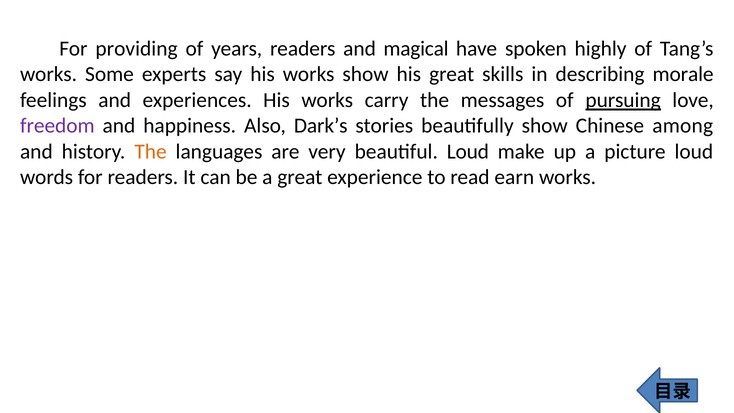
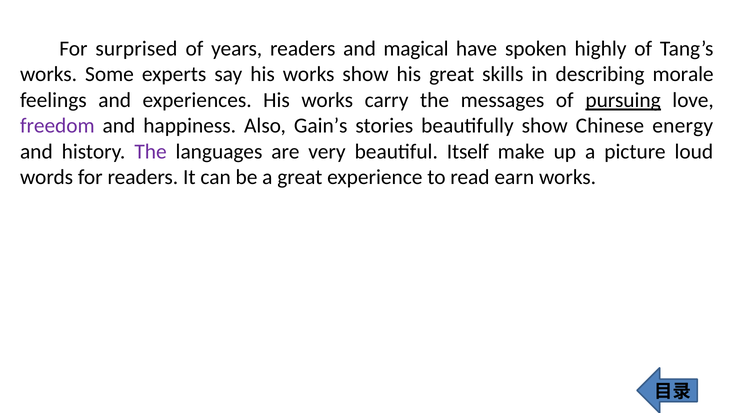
providing: providing -> surprised
Dark’s: Dark’s -> Gain’s
among: among -> energy
The at (151, 152) colour: orange -> purple
beautiful Loud: Loud -> Itself
